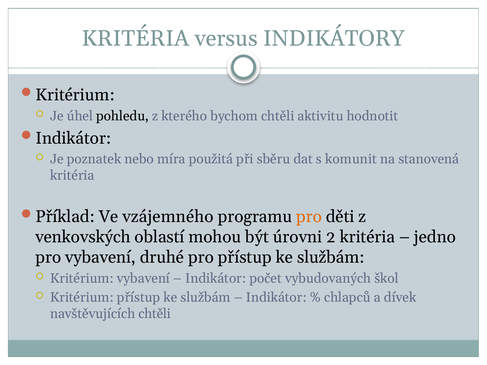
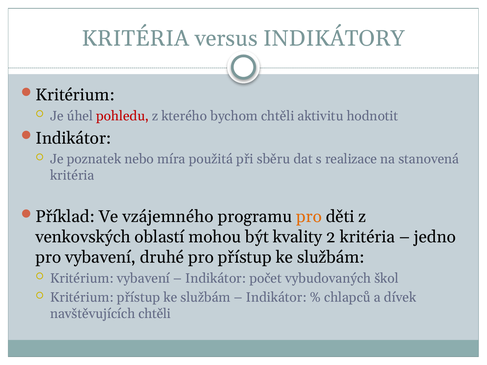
pohledu colour: black -> red
komunit: komunit -> realizace
úrovni: úrovni -> kvality
